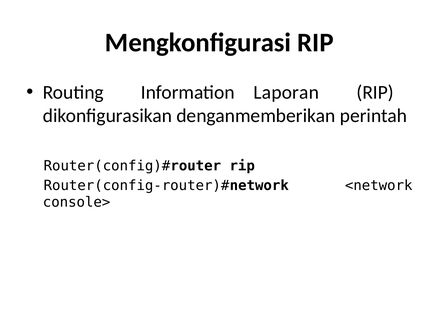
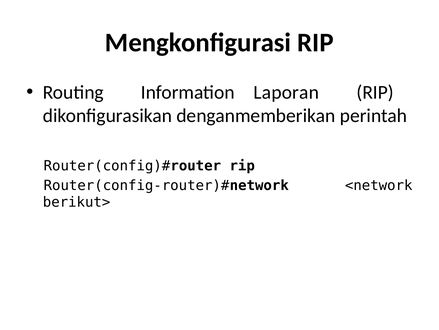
console>: console> -> berikut>
